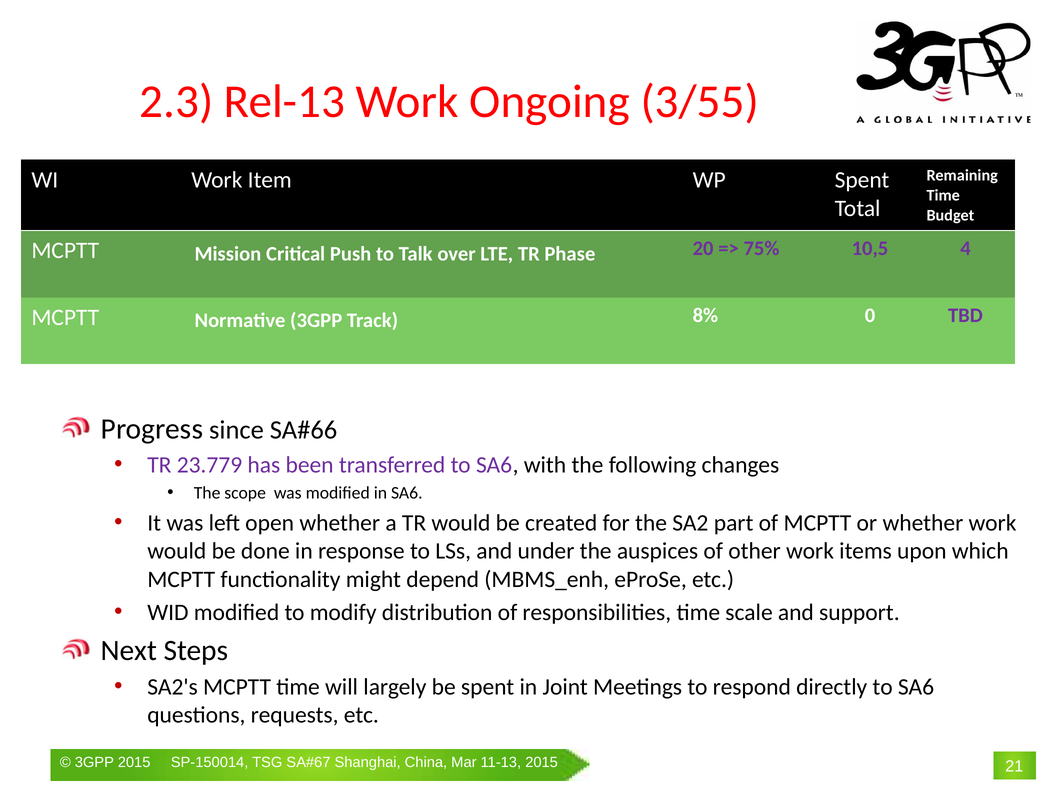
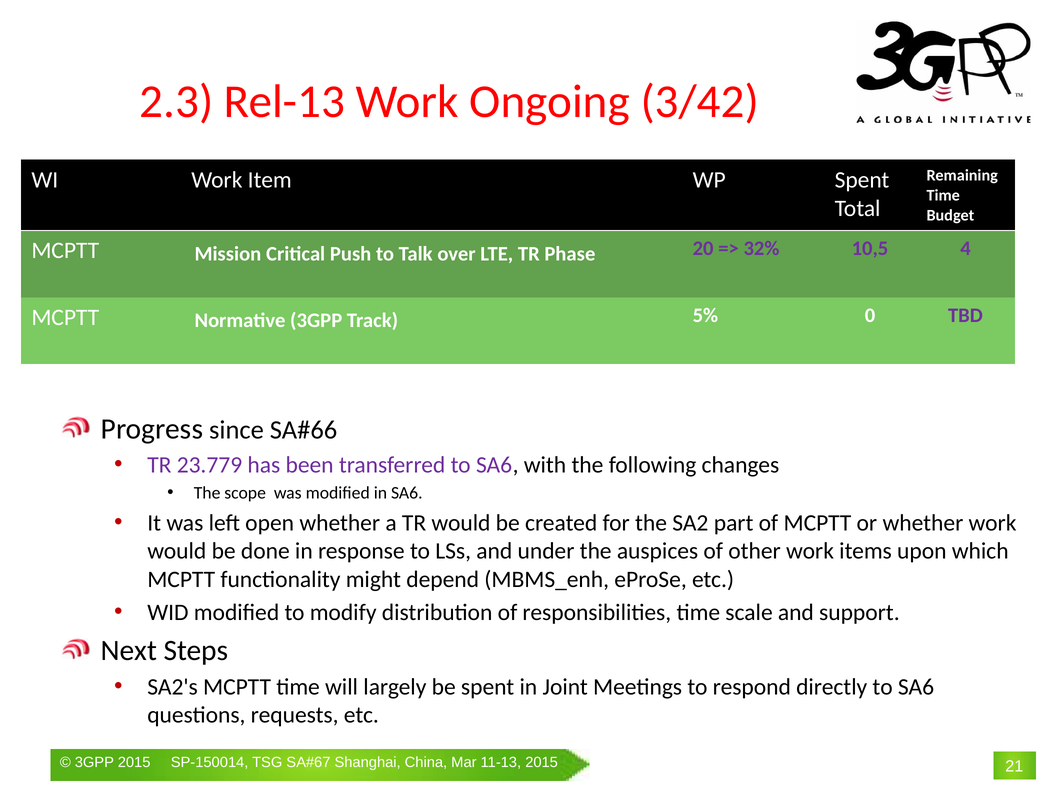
3/55: 3/55 -> 3/42
75%: 75% -> 32%
8%: 8% -> 5%
